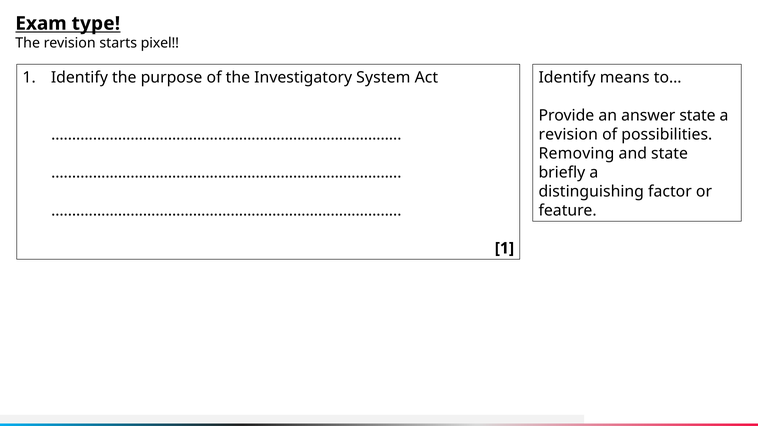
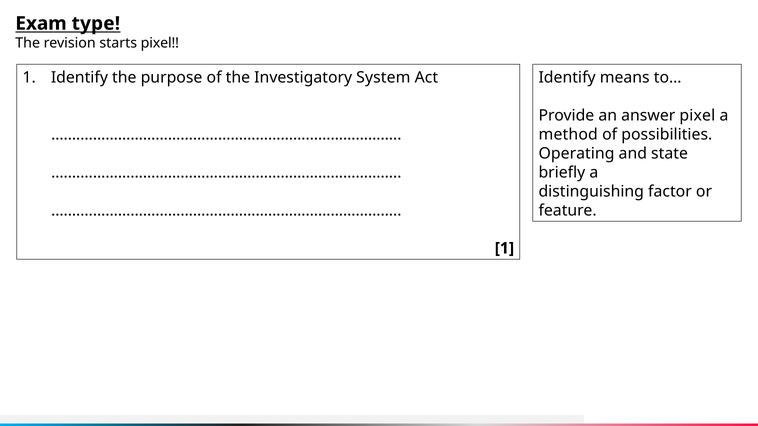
answer state: state -> pixel
revision at (568, 135): revision -> method
Removing: Removing -> Operating
